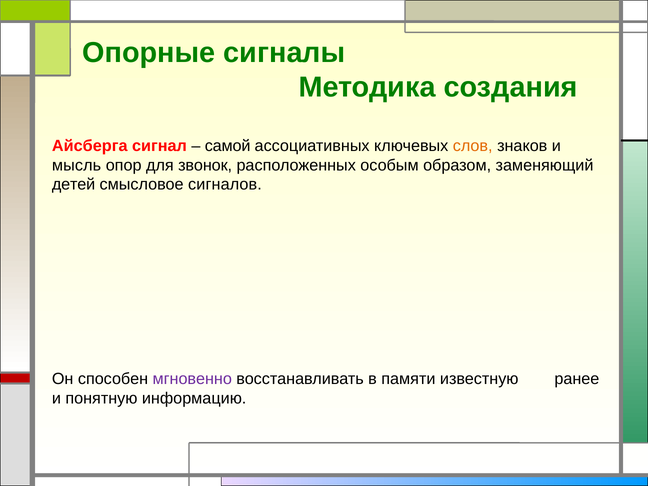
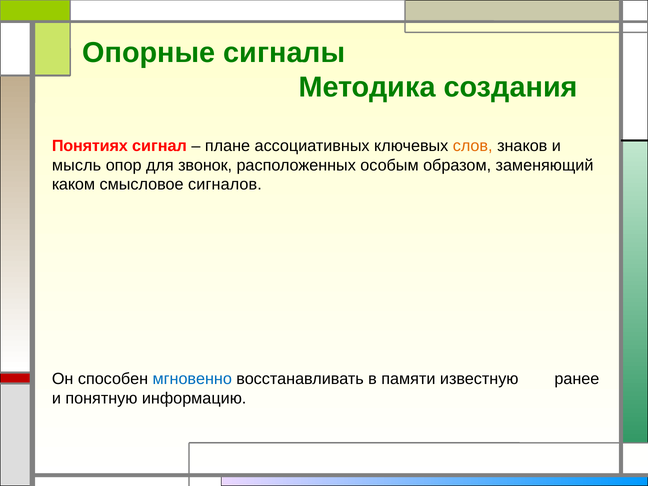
Айсберга: Айсберга -> Понятиях
самой: самой -> плане
детей: детей -> каком
мгновенно colour: purple -> blue
